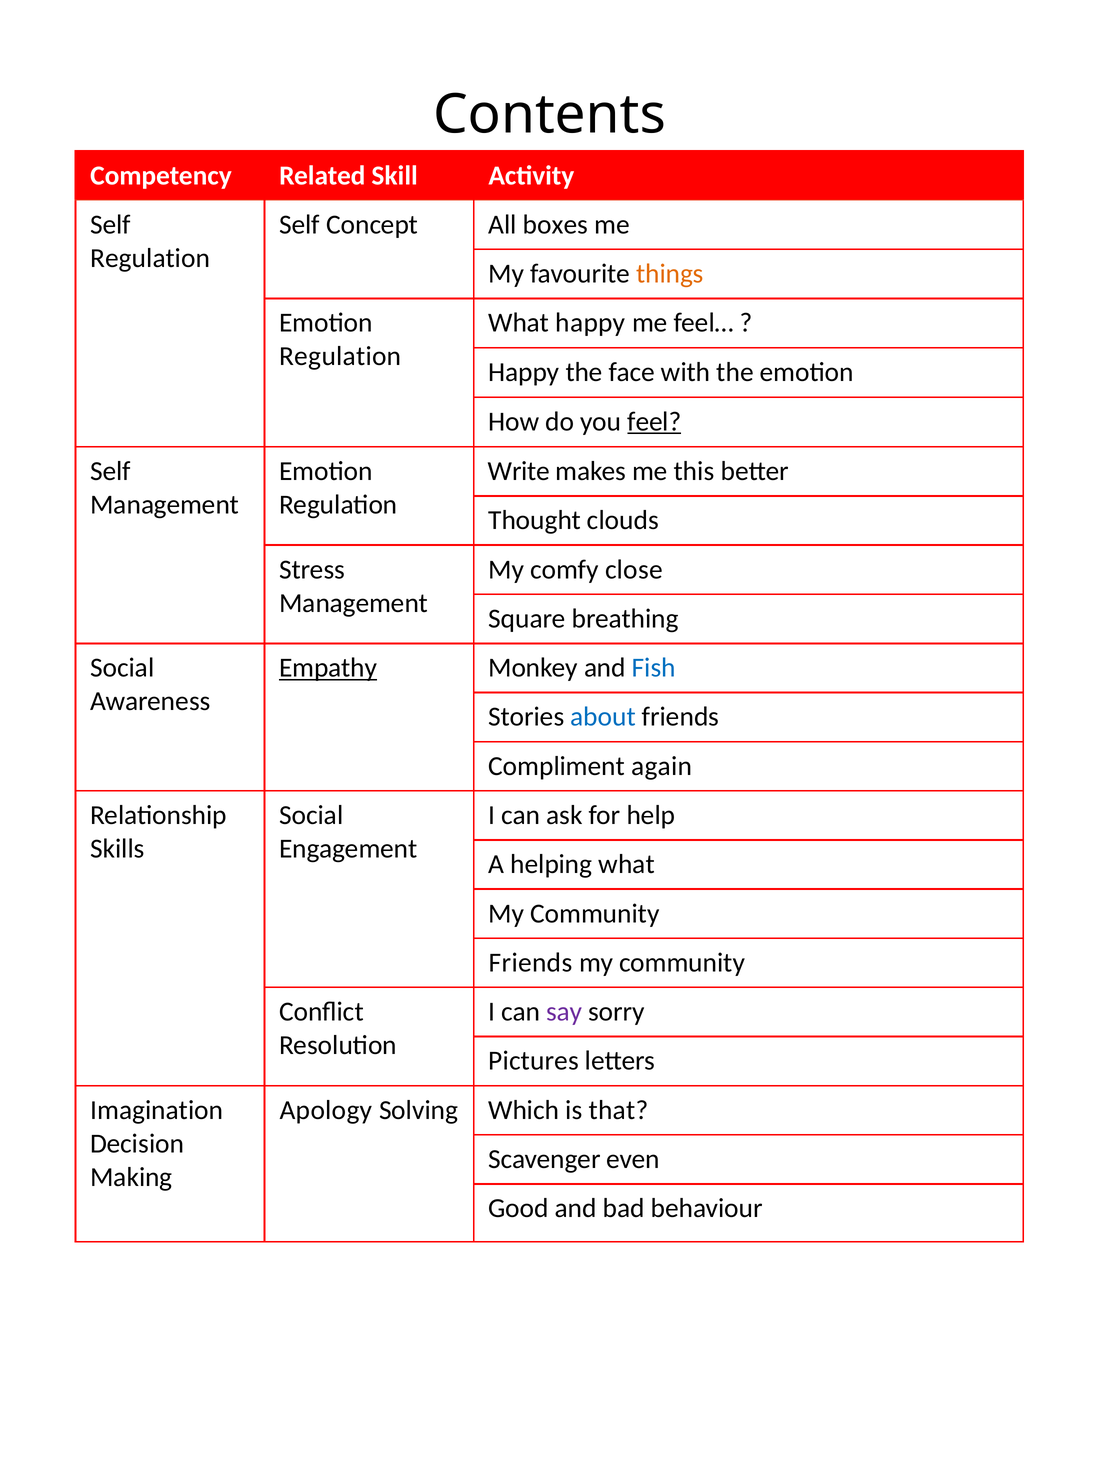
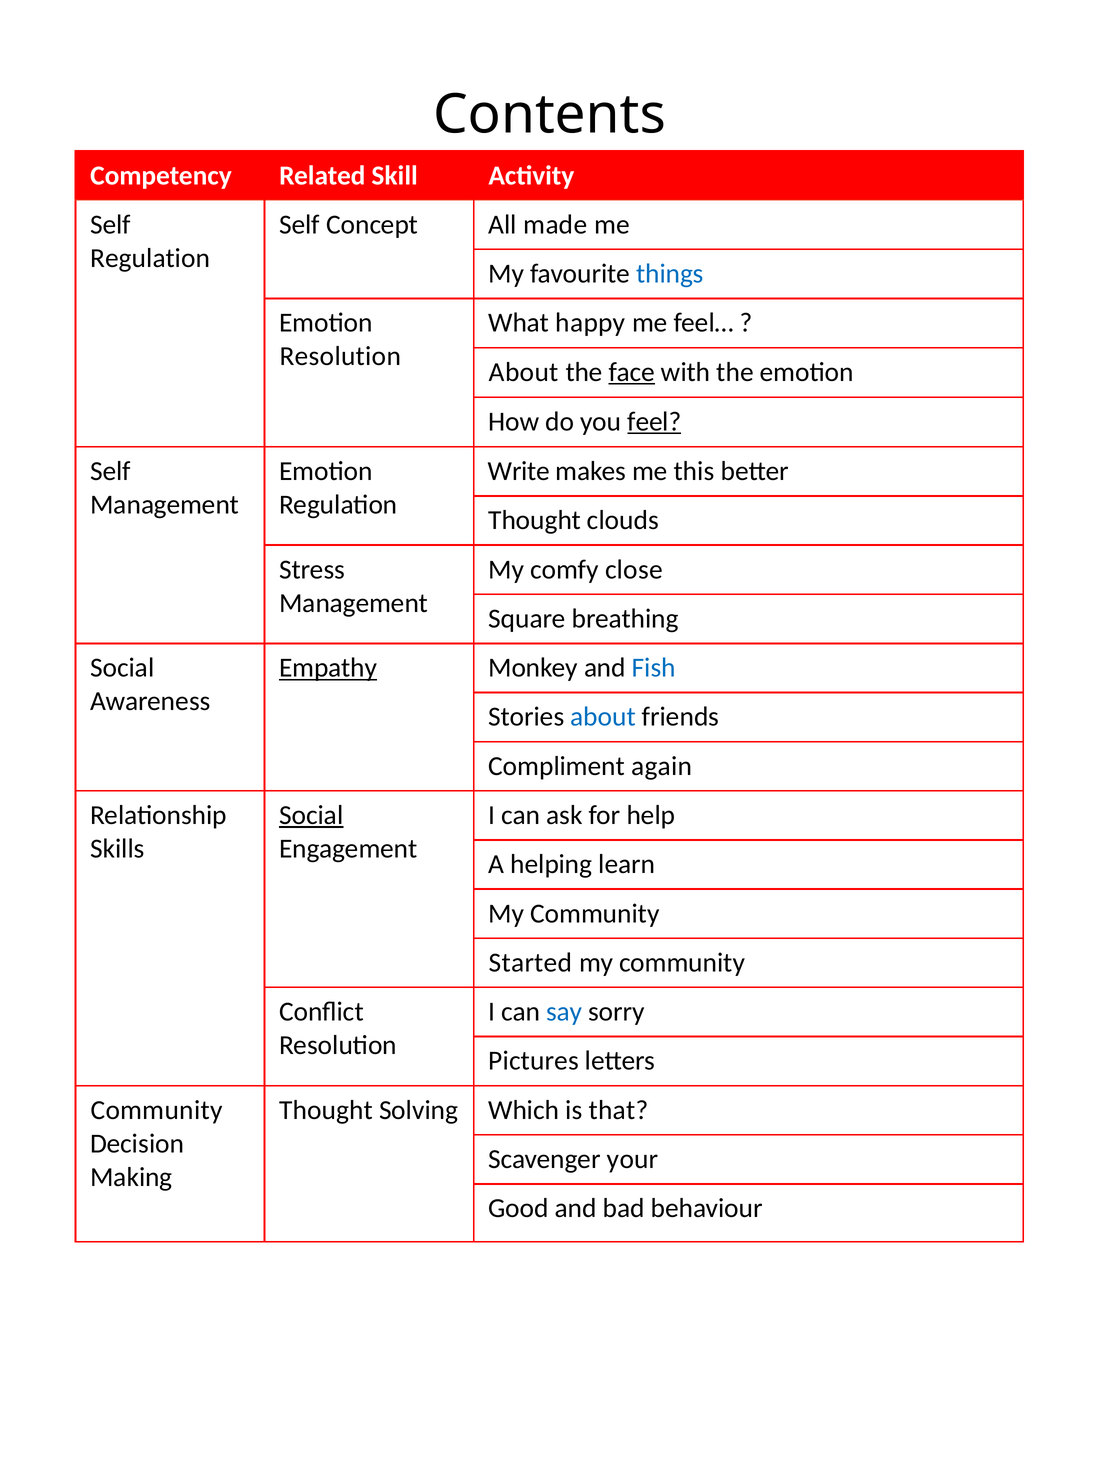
boxes: boxes -> made
things colour: orange -> blue
Regulation at (340, 356): Regulation -> Resolution
Happy at (524, 372): Happy -> About
face underline: none -> present
Social at (311, 815) underline: none -> present
helping what: what -> learn
Friends at (531, 963): Friends -> Started
say colour: purple -> blue
Imagination at (157, 1110): Imagination -> Community
Apology at (326, 1110): Apology -> Thought
even: even -> your
